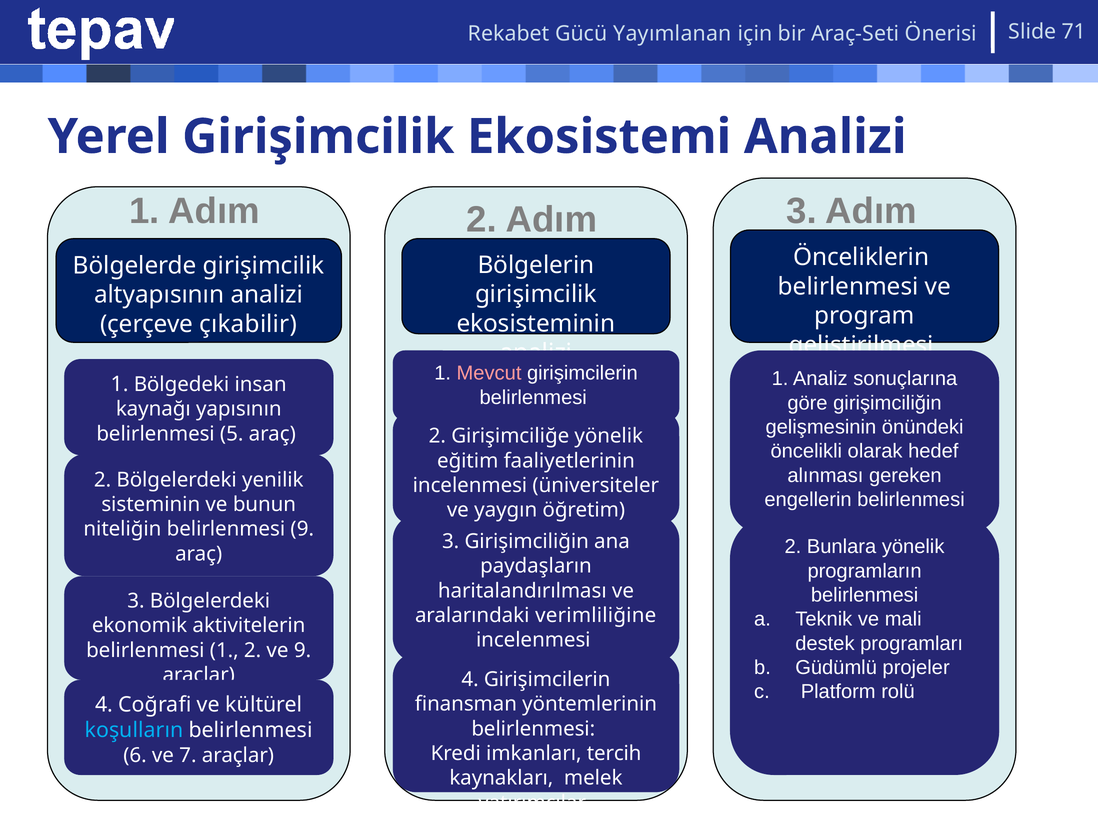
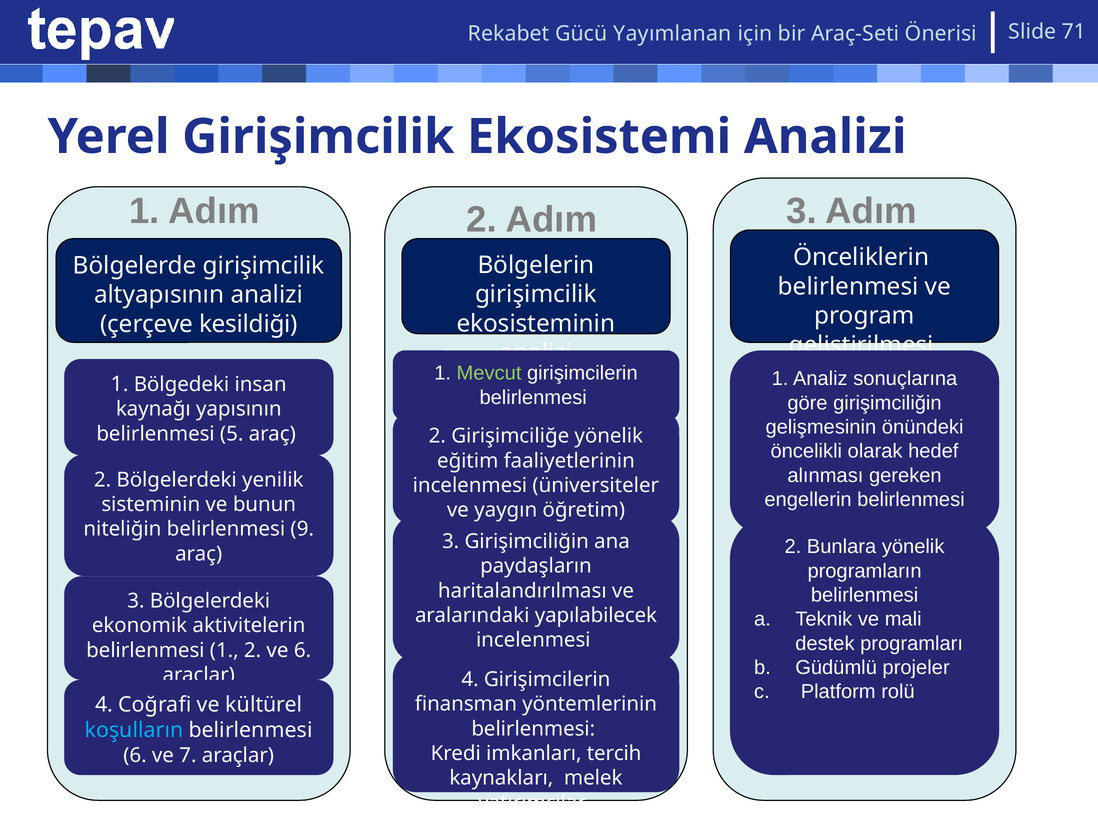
çıkabilir: çıkabilir -> kesildiği
Mevcut colour: pink -> light green
verimliliğine: verimliliğine -> yapılabilecek
ve 9: 9 -> 6
